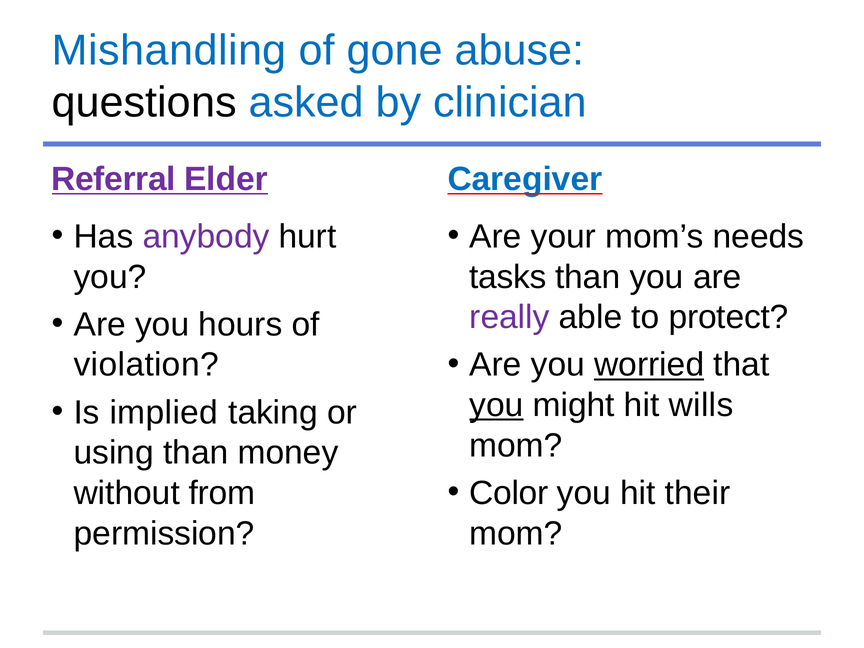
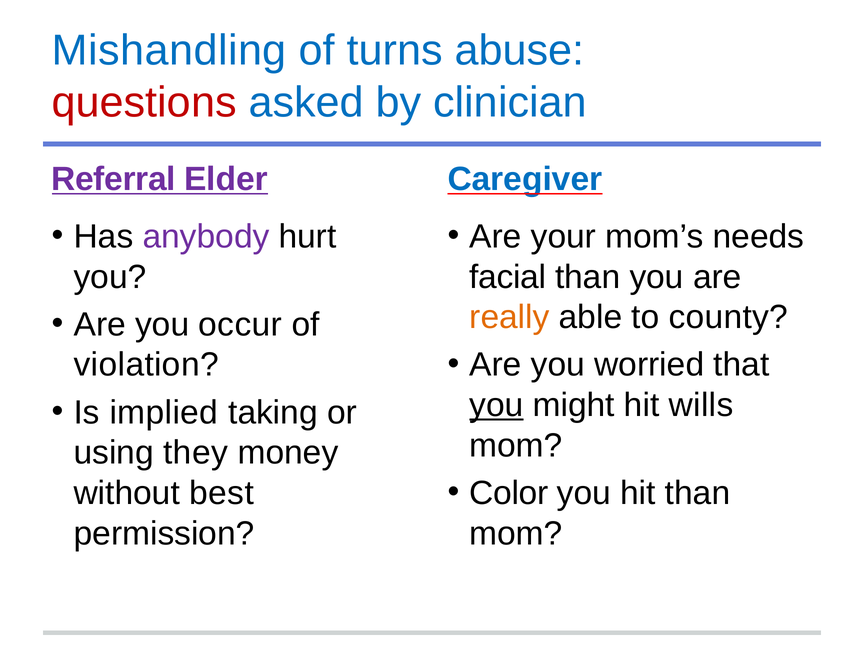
gone: gone -> turns
questions colour: black -> red
tasks: tasks -> facial
really colour: purple -> orange
protect: protect -> county
hours: hours -> occur
worried underline: present -> none
using than: than -> they
hit their: their -> than
from: from -> best
